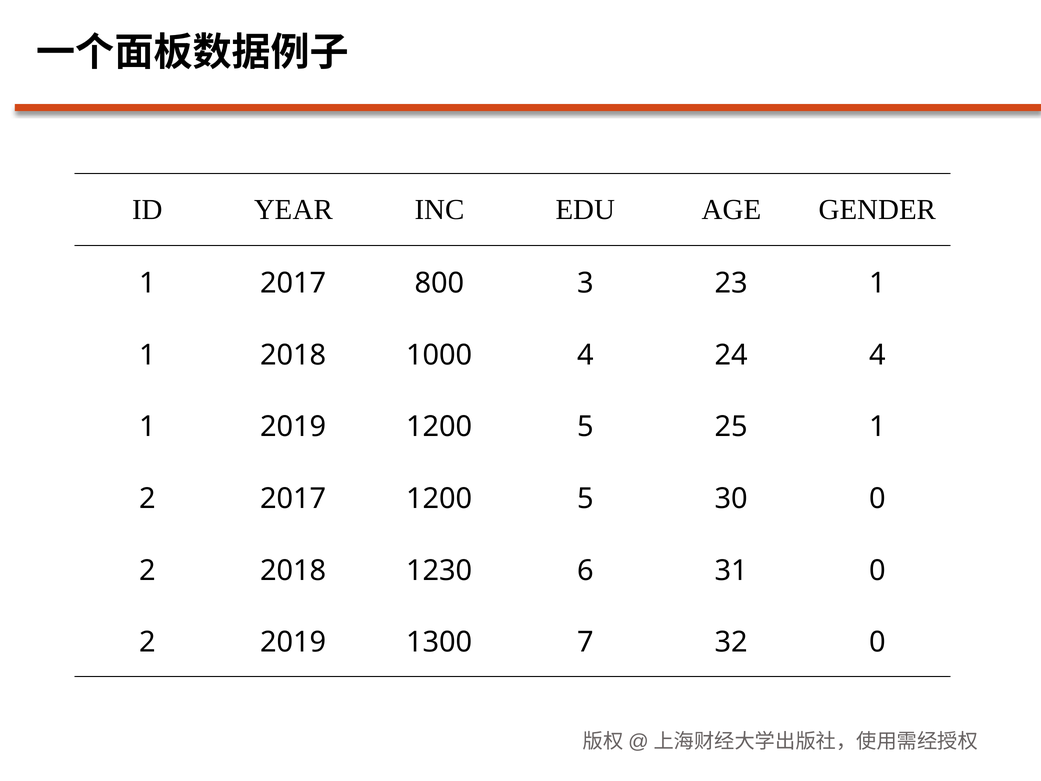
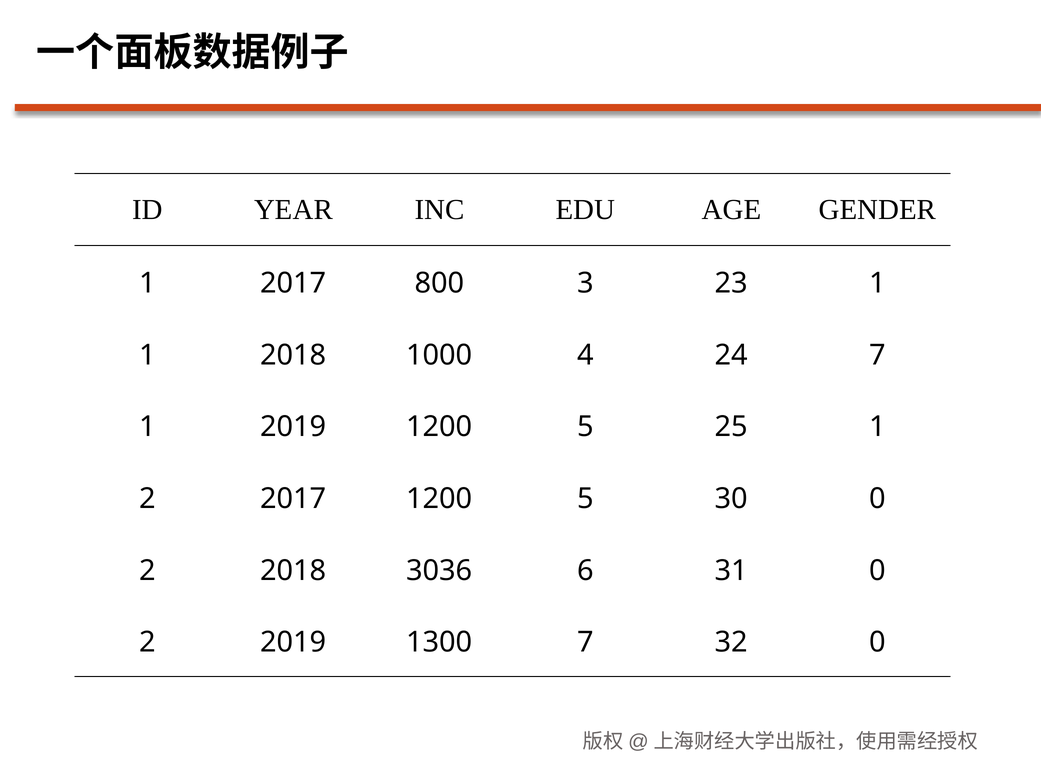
24 4: 4 -> 7
1230: 1230 -> 3036
